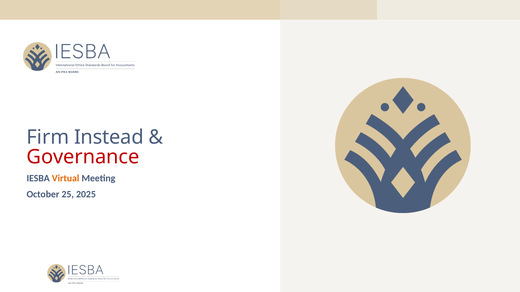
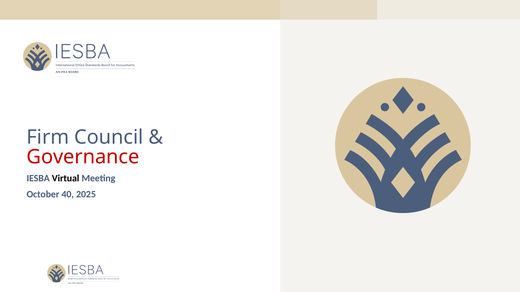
Instead: Instead -> Council
Virtual colour: orange -> black
25: 25 -> 40
